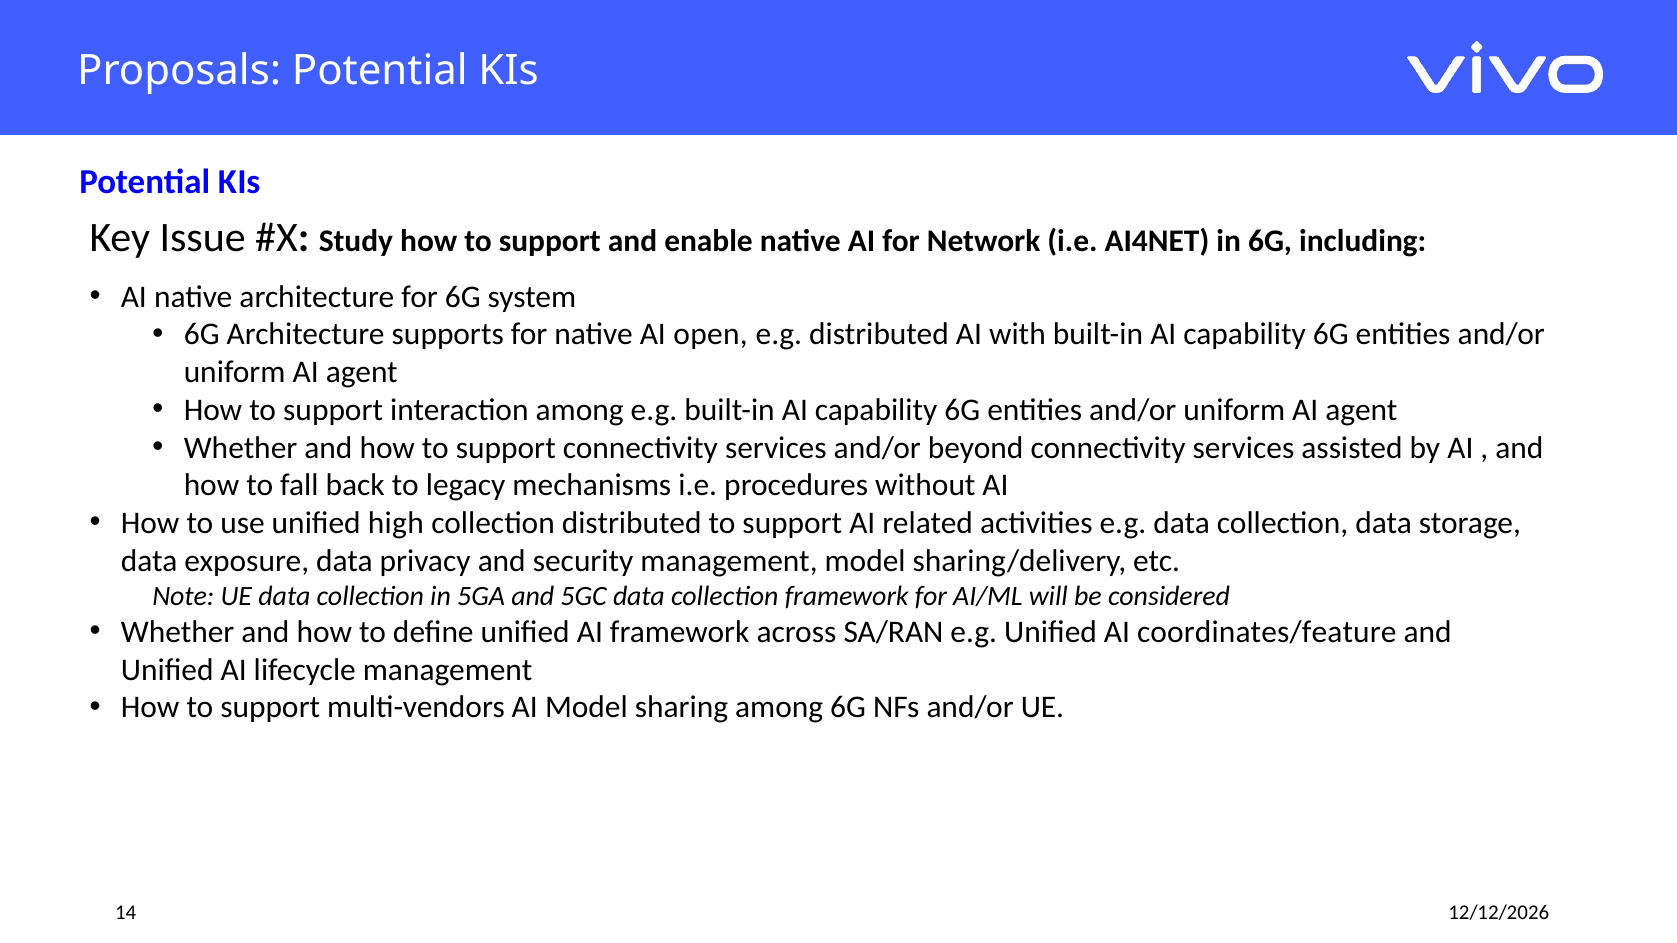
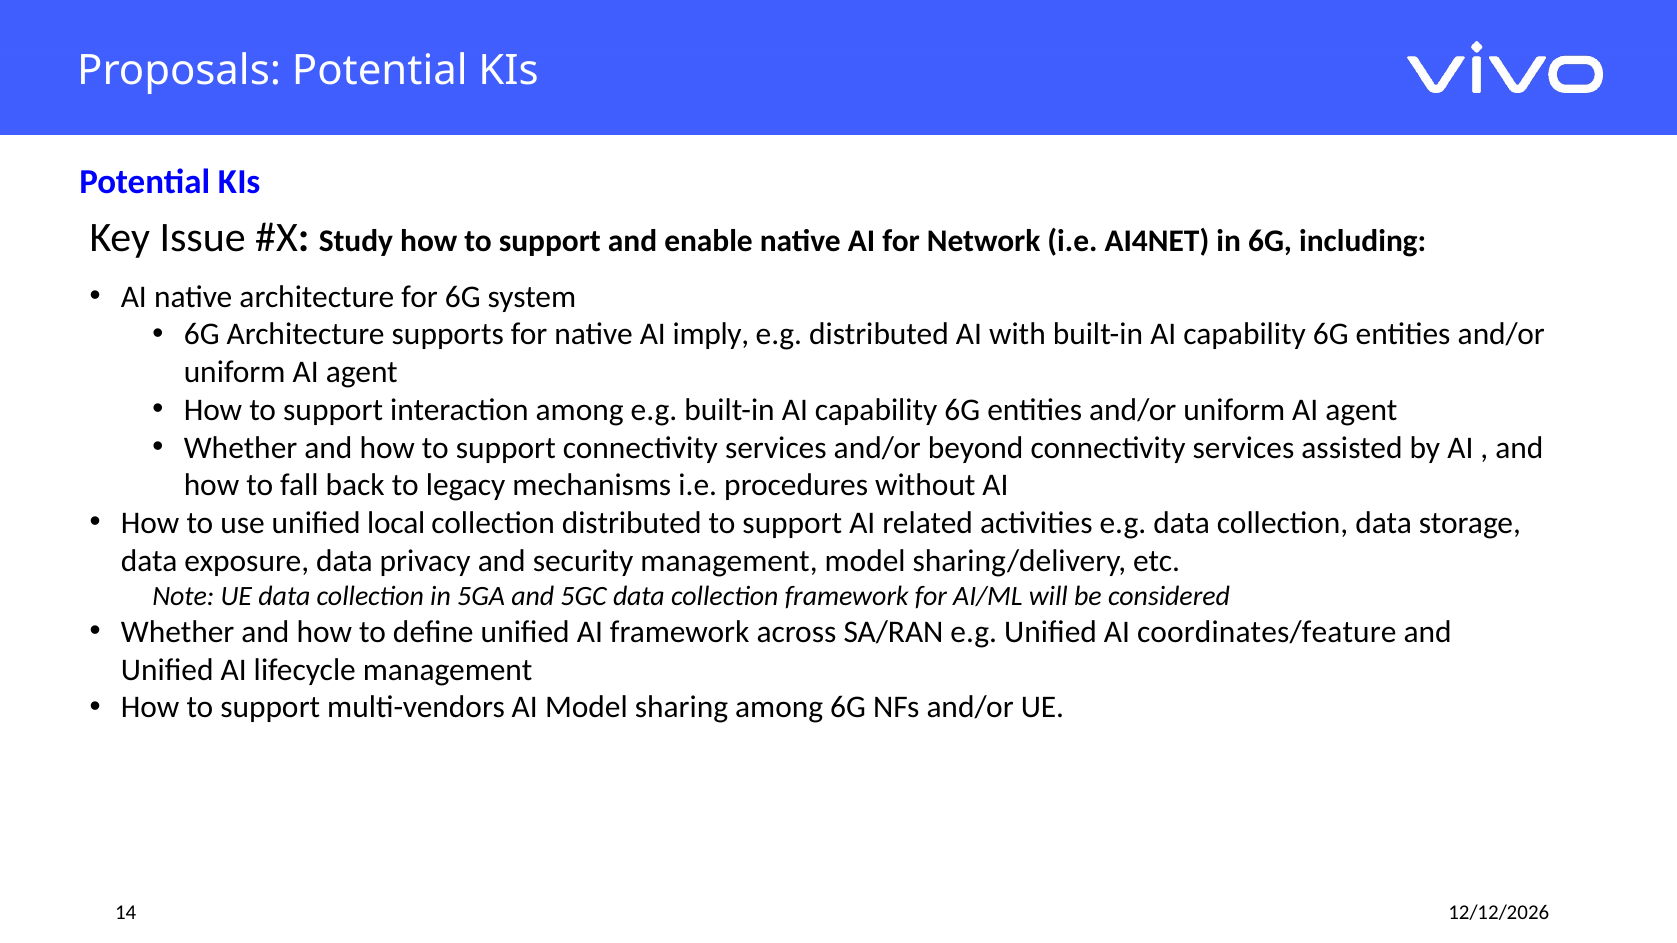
open: open -> imply
high: high -> local
